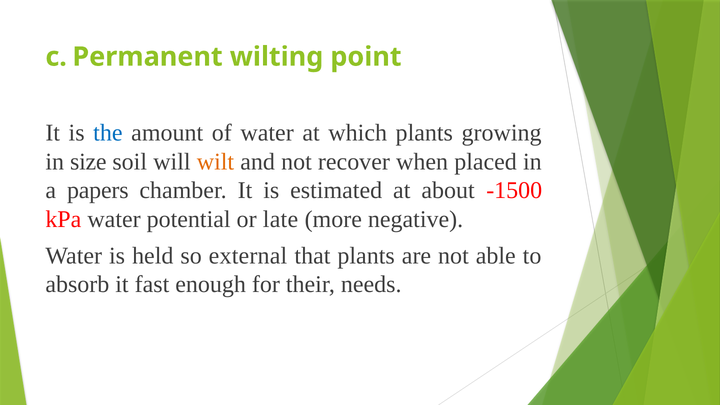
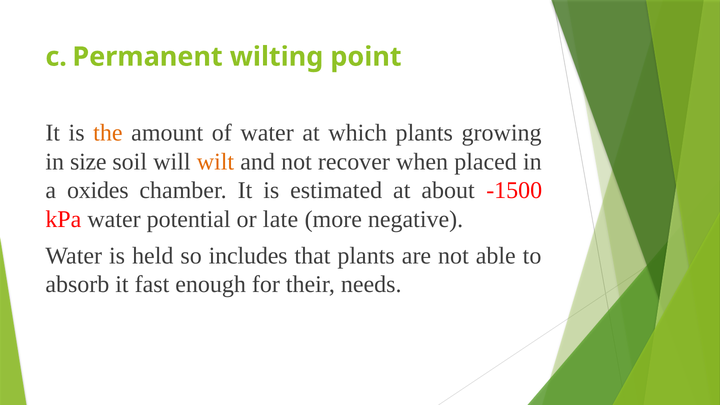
the colour: blue -> orange
papers: papers -> oxides
external: external -> includes
